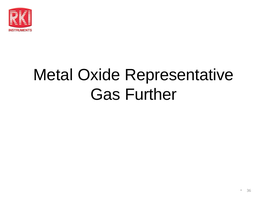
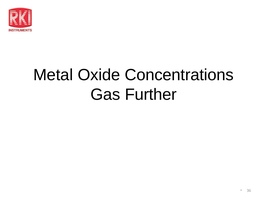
Representative: Representative -> Concentrations
